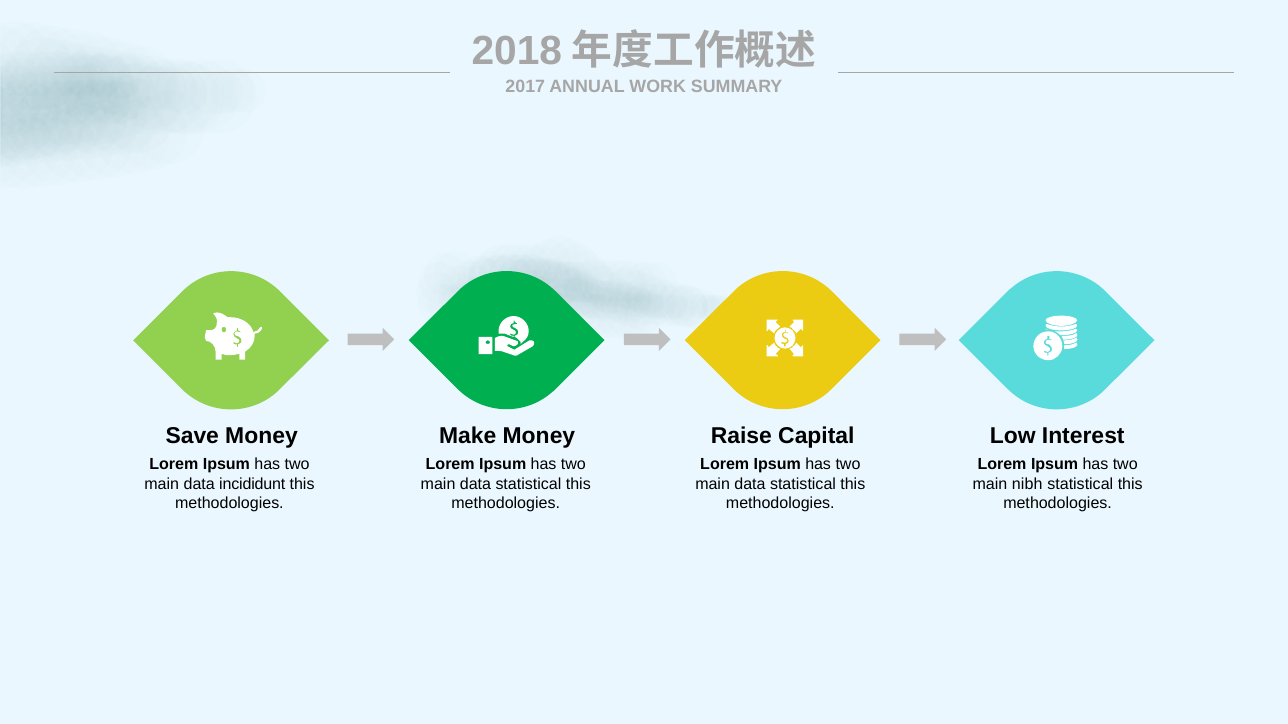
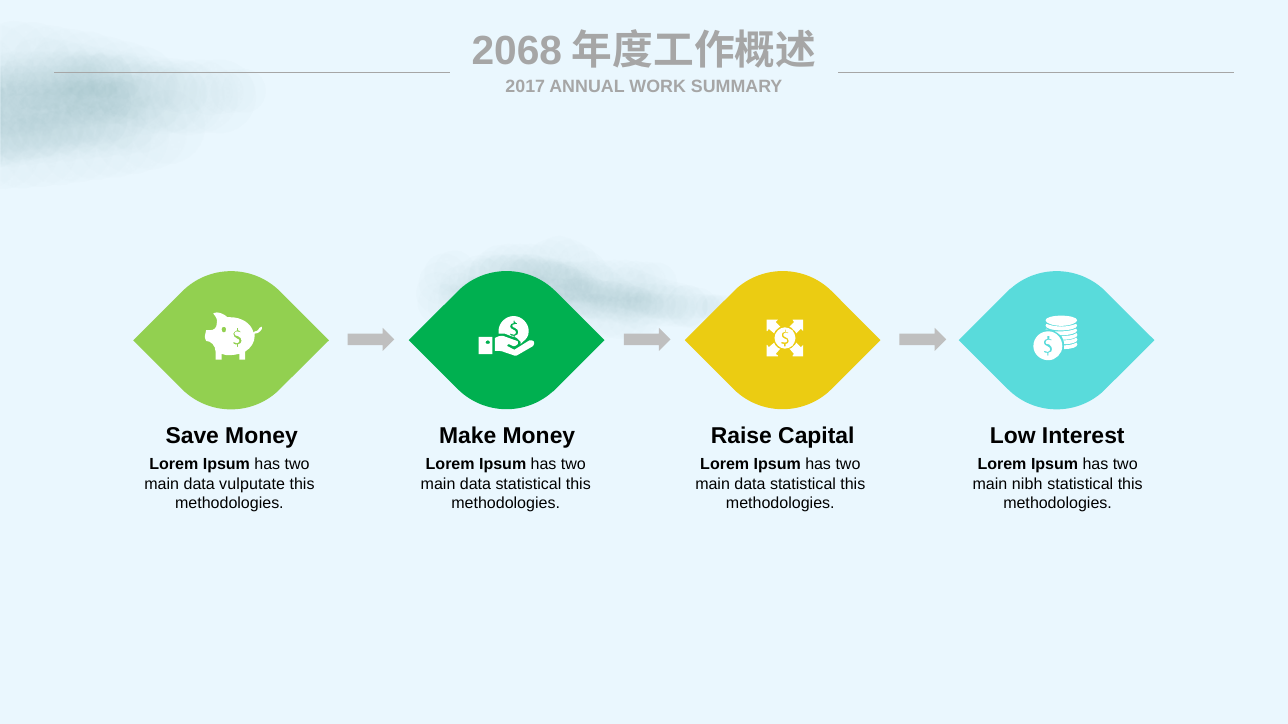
2018: 2018 -> 2068
incididunt: incididunt -> vulputate
